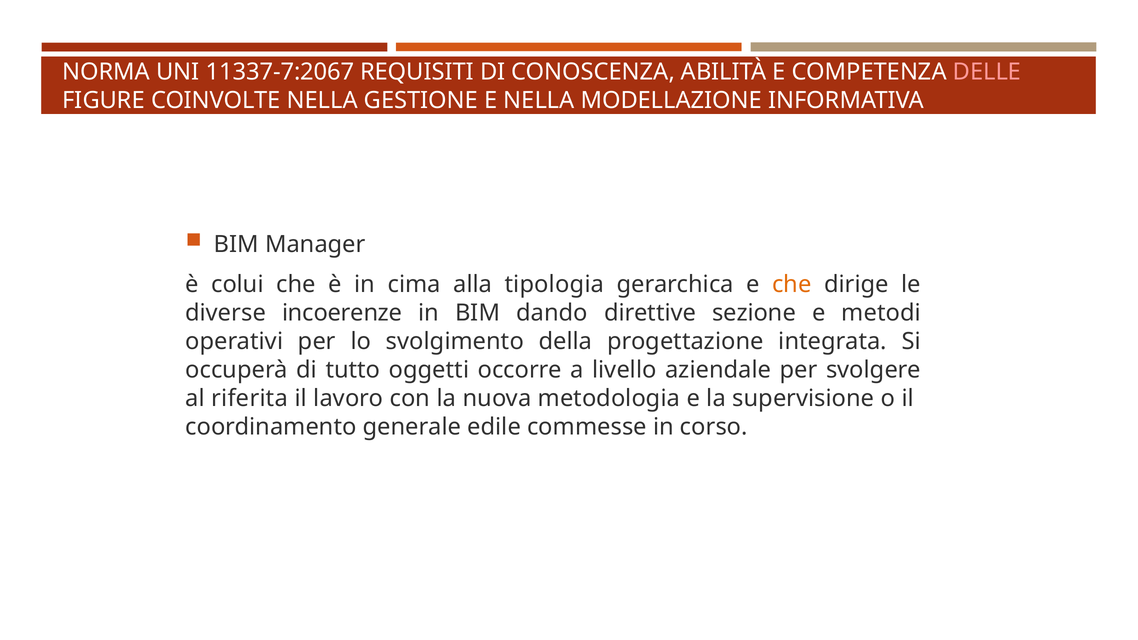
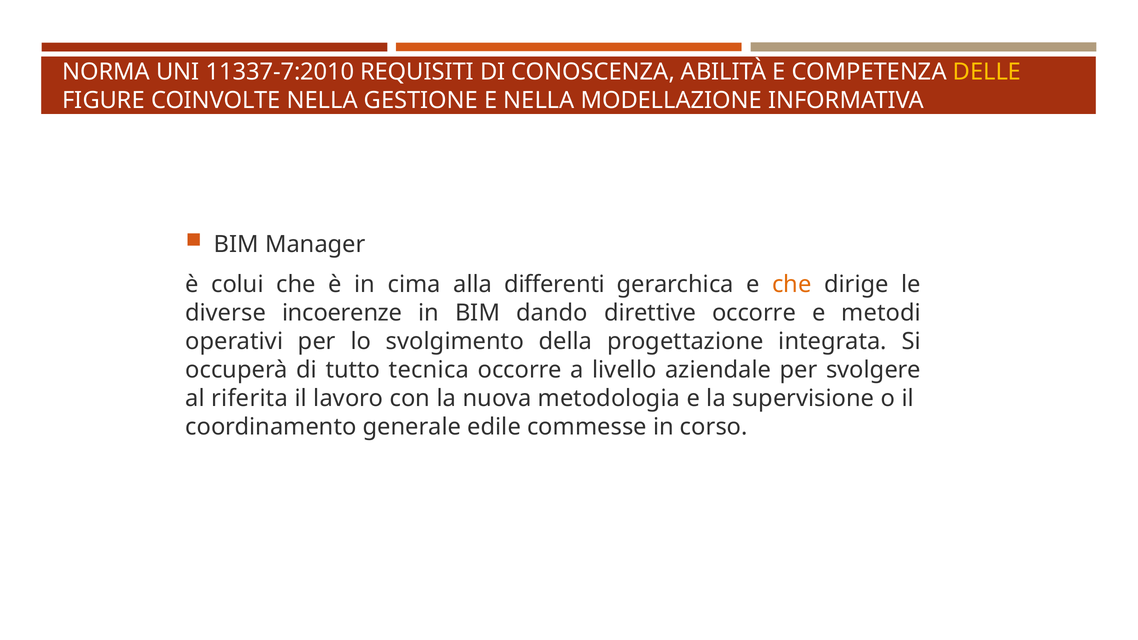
11337-7:2067: 11337-7:2067 -> 11337-7:2010
DELLE colour: pink -> yellow
tipologia: tipologia -> differenti
direttive sezione: sezione -> occorre
oggetti: oggetti -> tecnica
